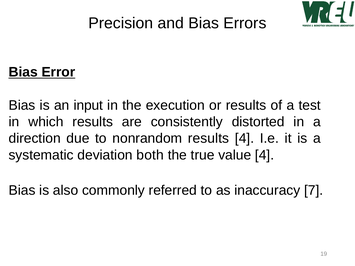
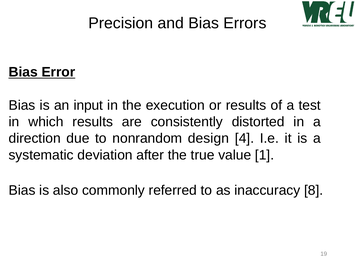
nonrandom results: results -> design
both: both -> after
value 4: 4 -> 1
7: 7 -> 8
